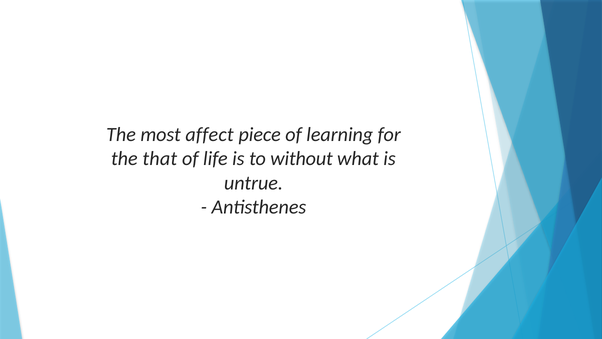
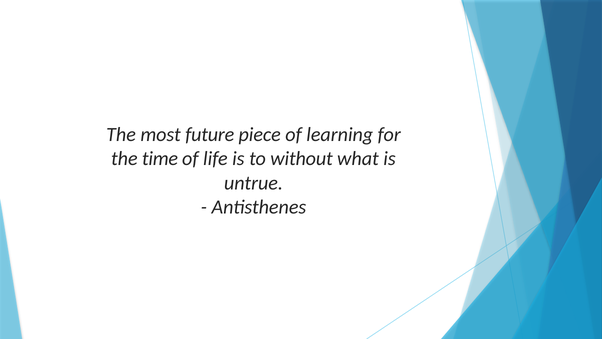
affect: affect -> future
that: that -> time
